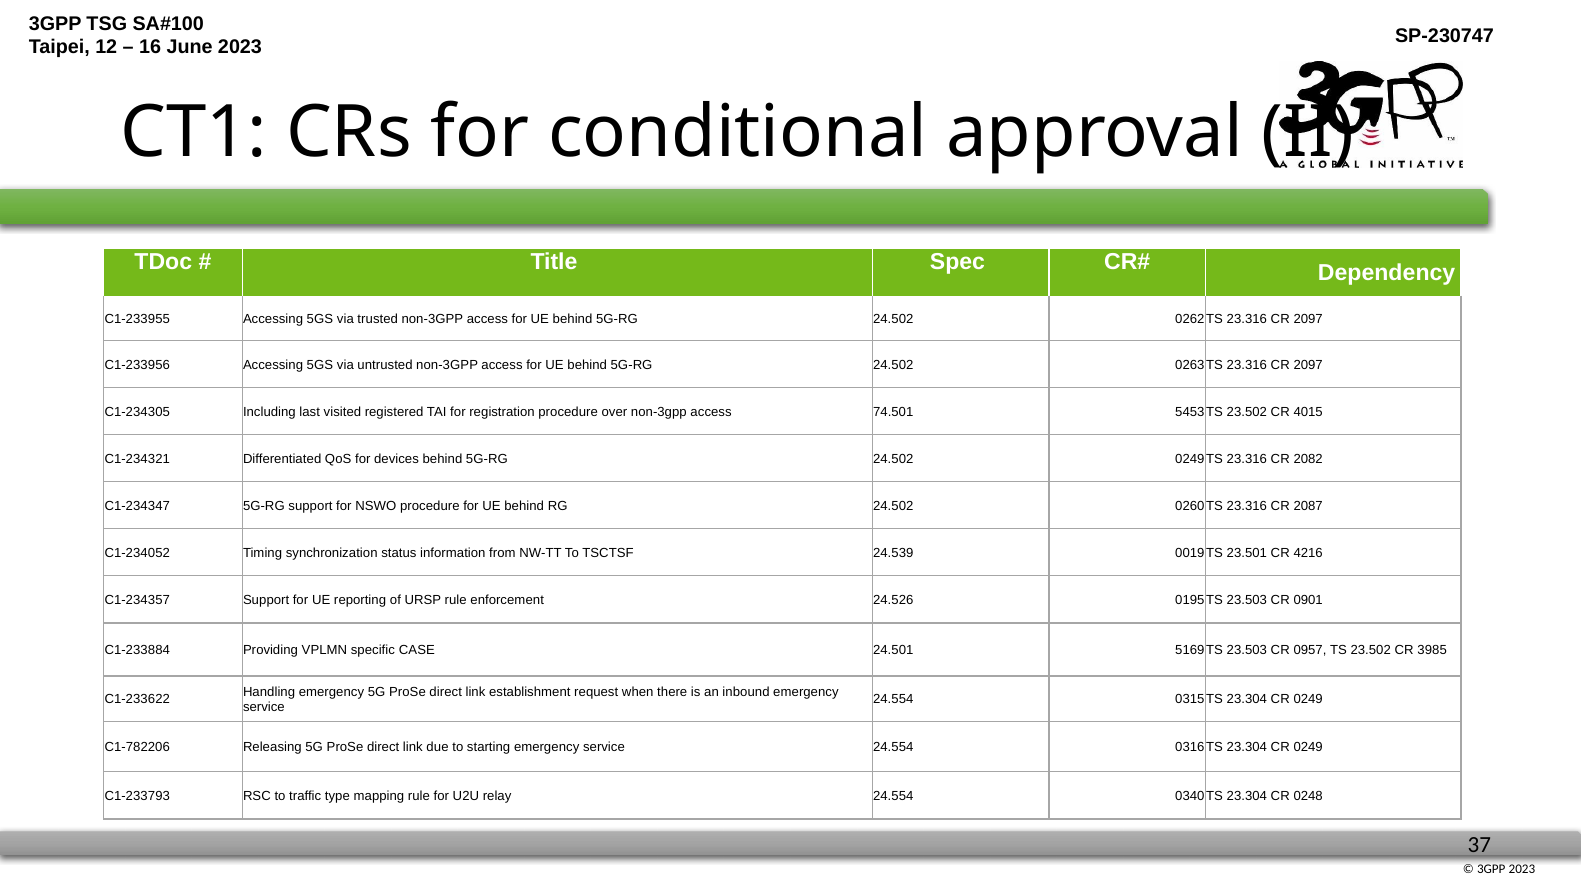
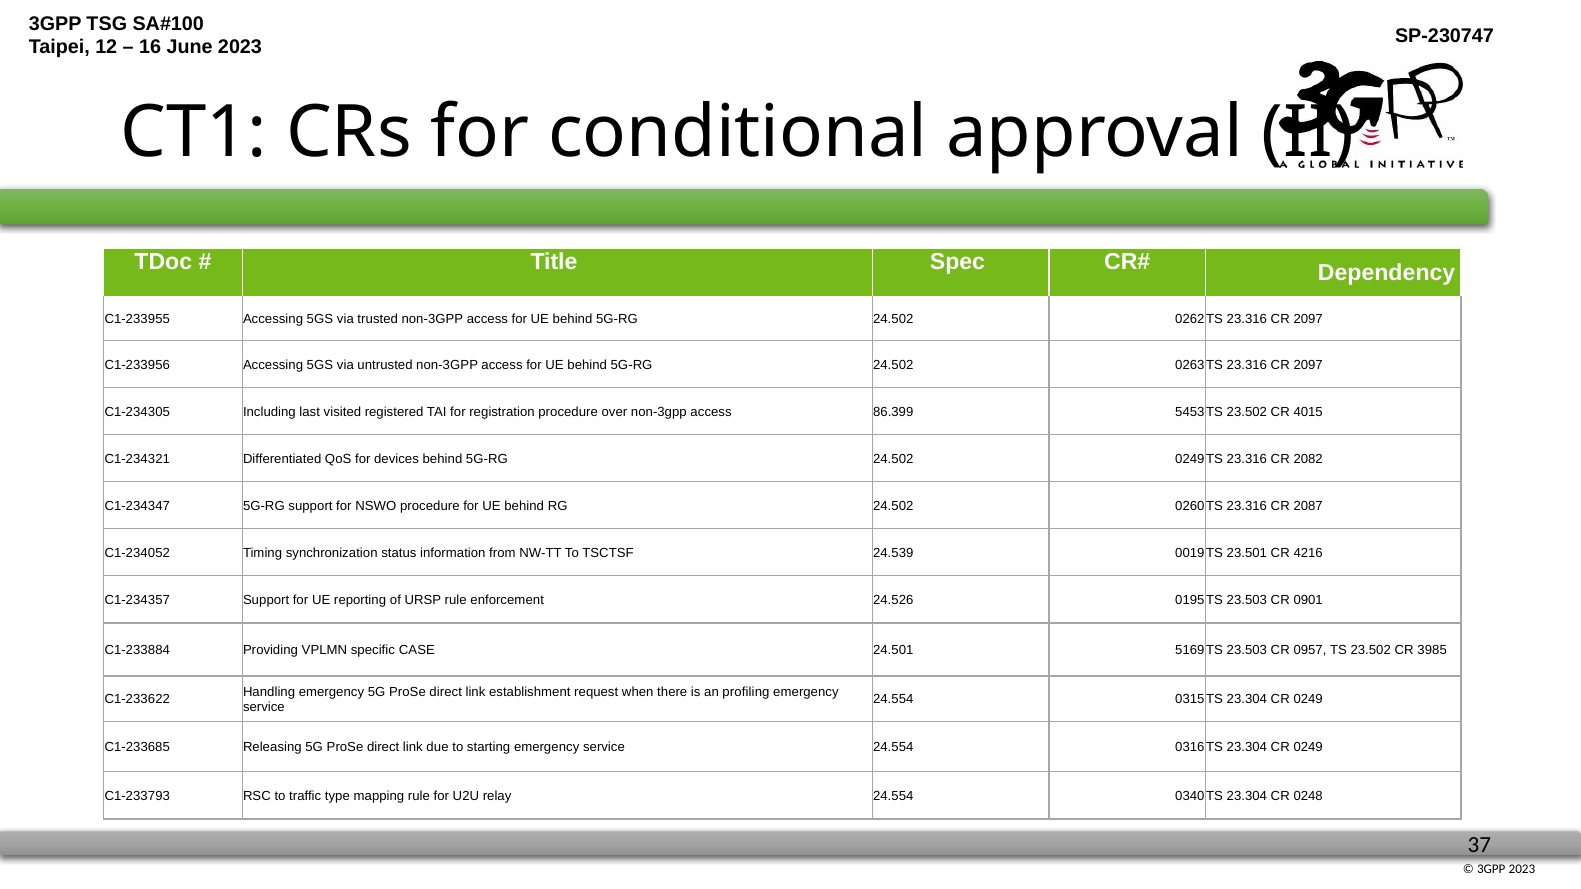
74.501: 74.501 -> 86.399
inbound: inbound -> profiling
C1-782206: C1-782206 -> C1-233685
